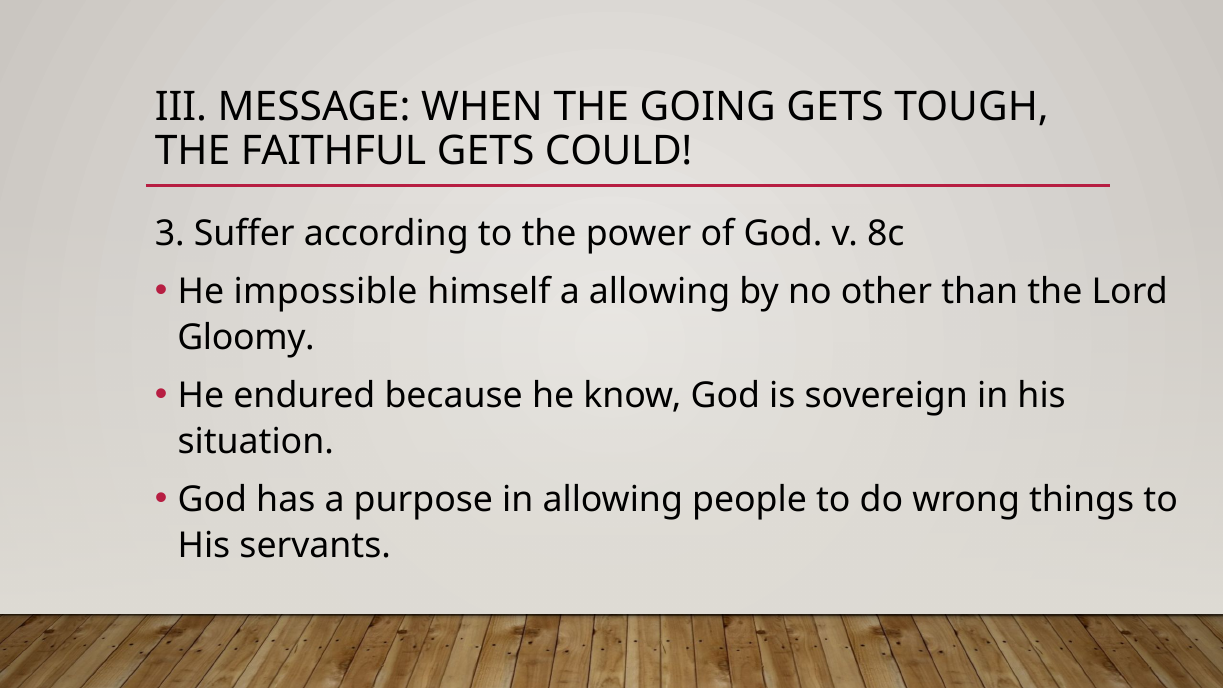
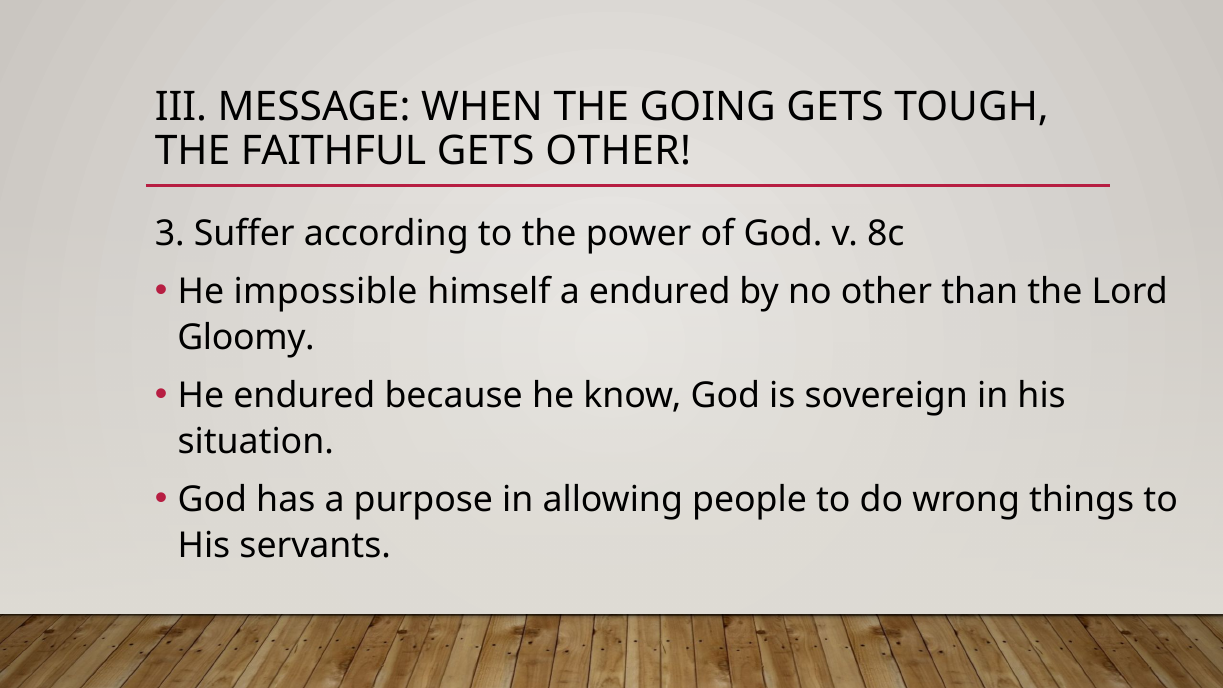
GETS COULD: COULD -> OTHER
a allowing: allowing -> endured
